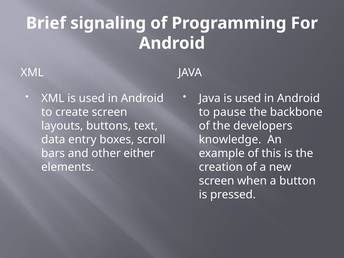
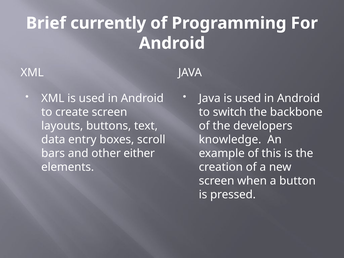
signaling: signaling -> currently
pause: pause -> switch
